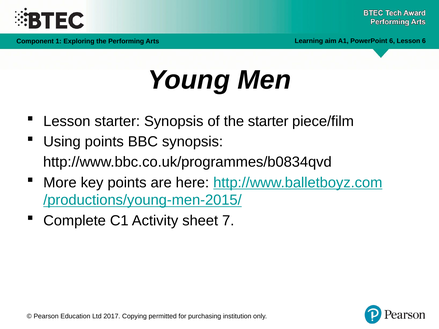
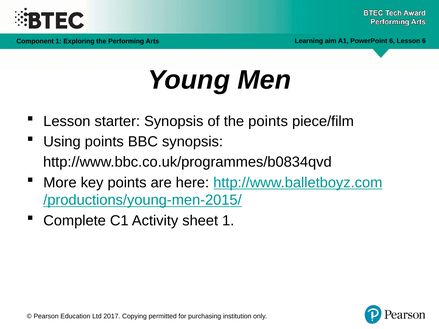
the starter: starter -> points
sheet 7: 7 -> 1
